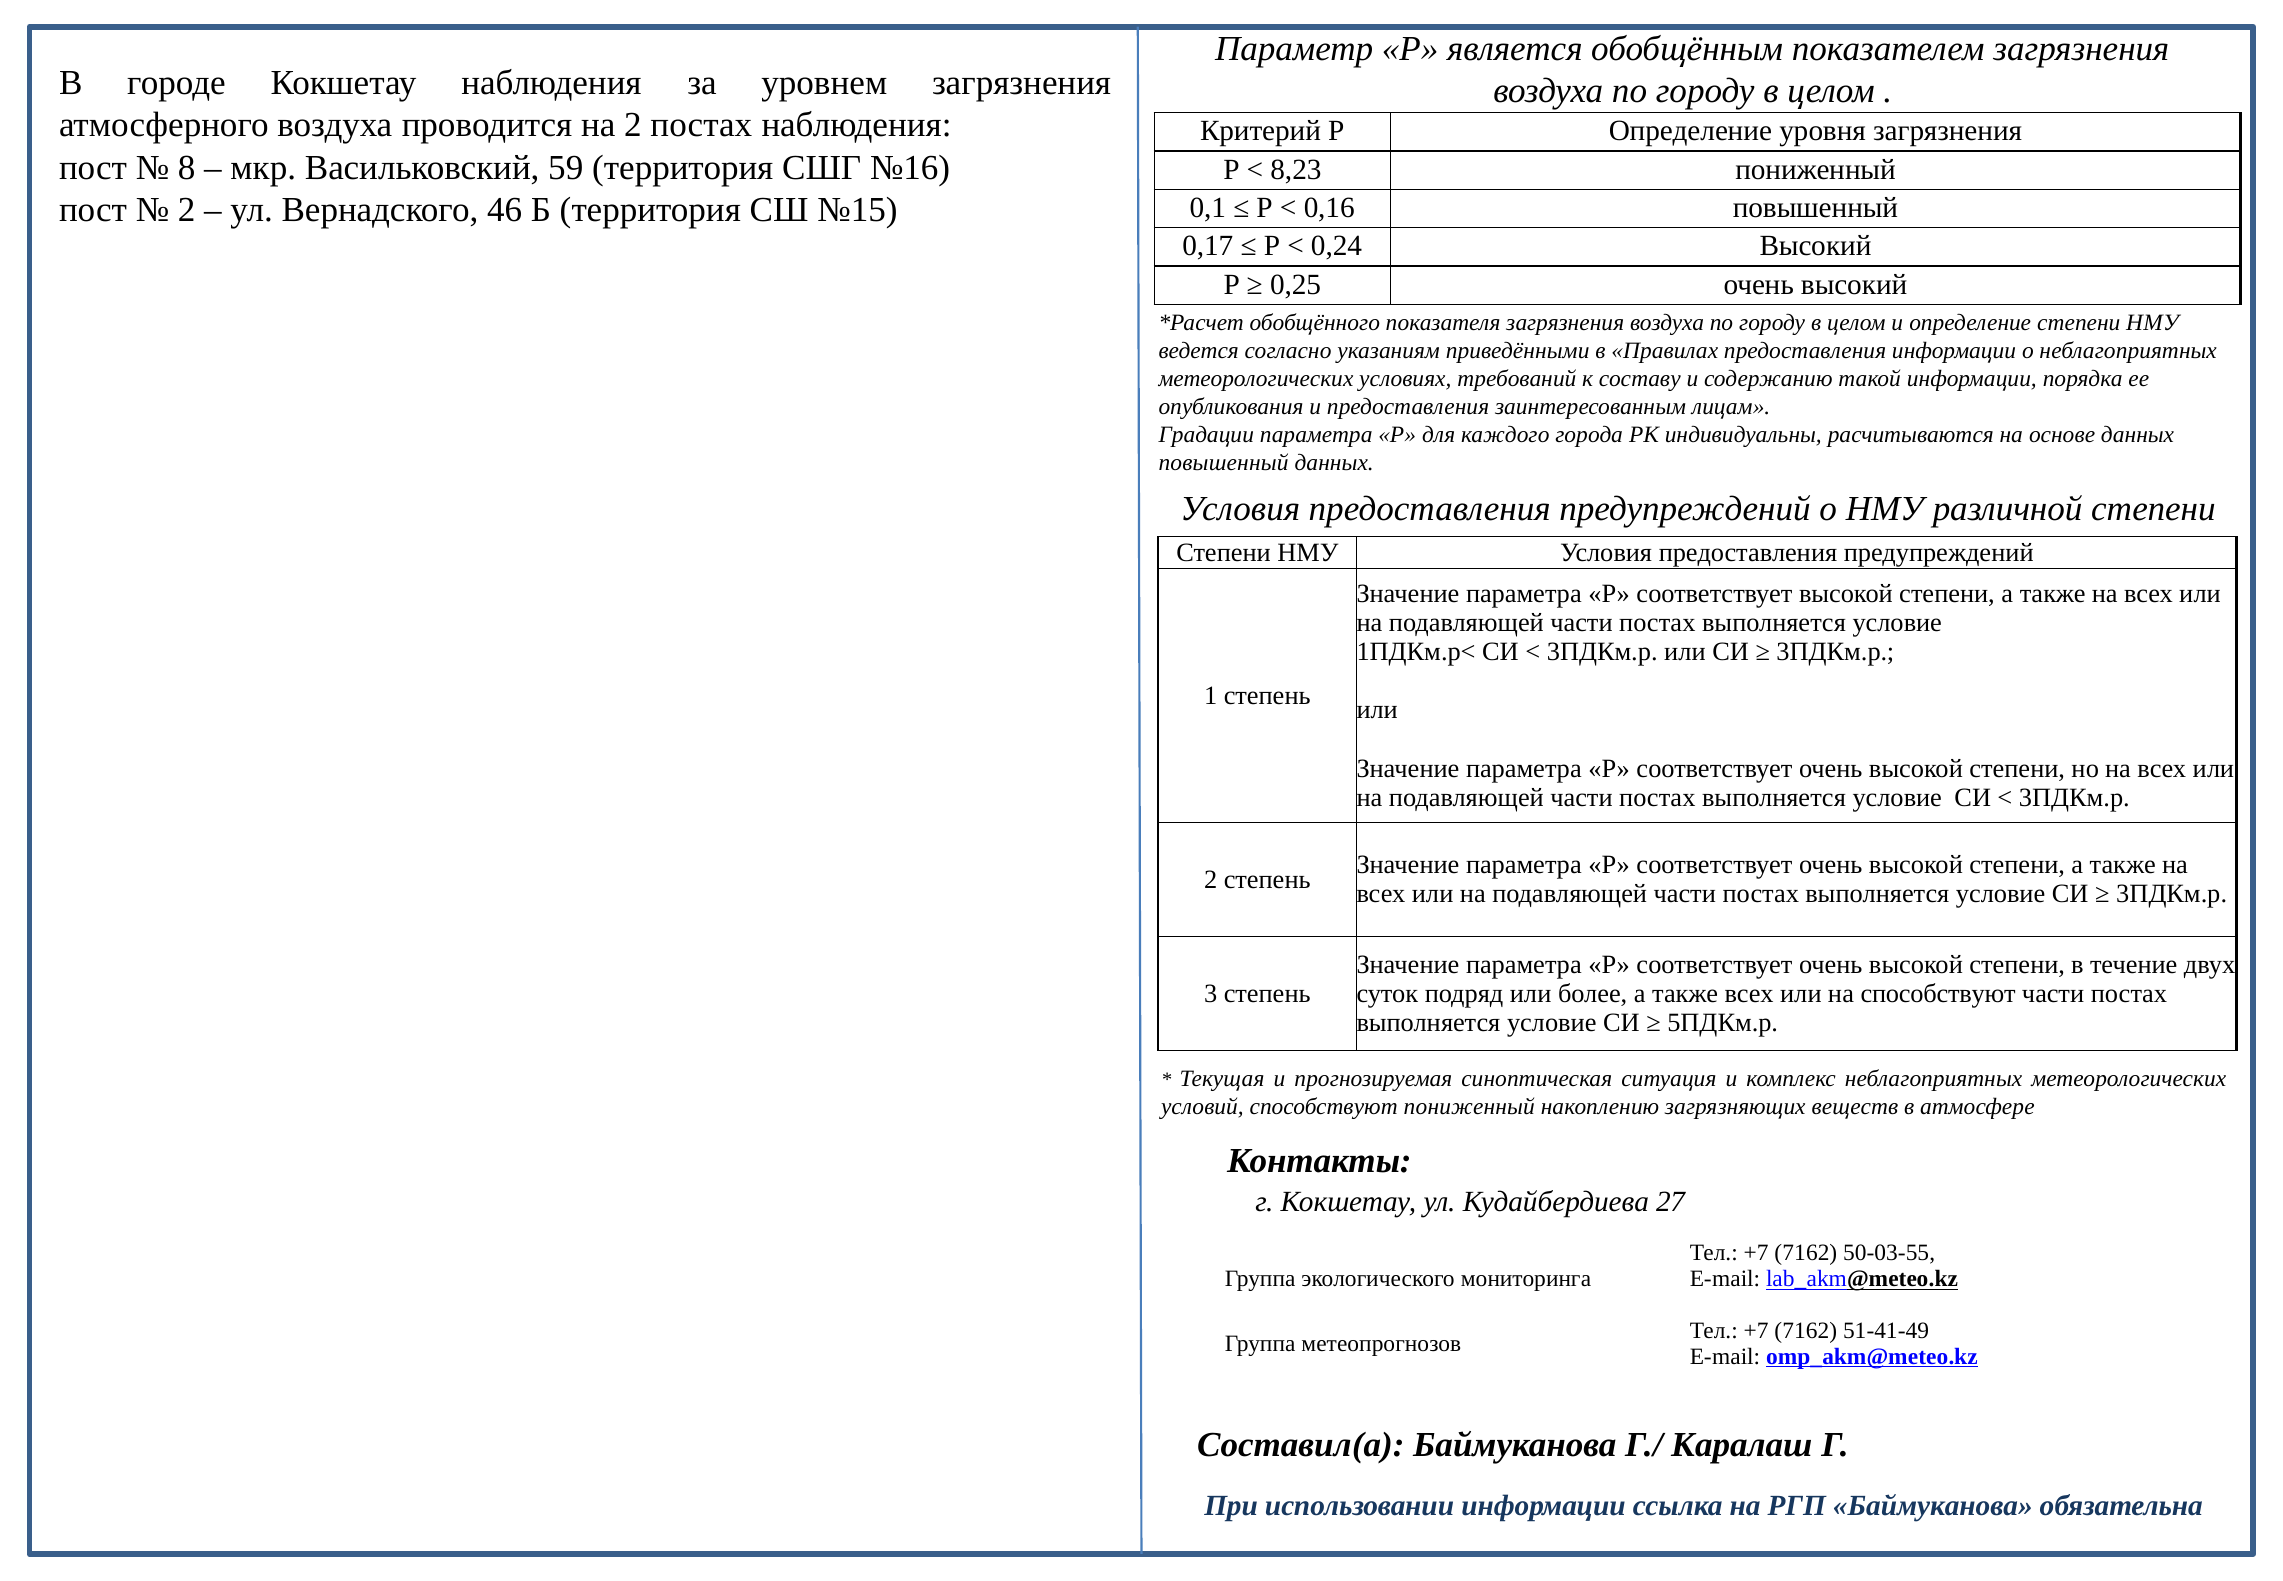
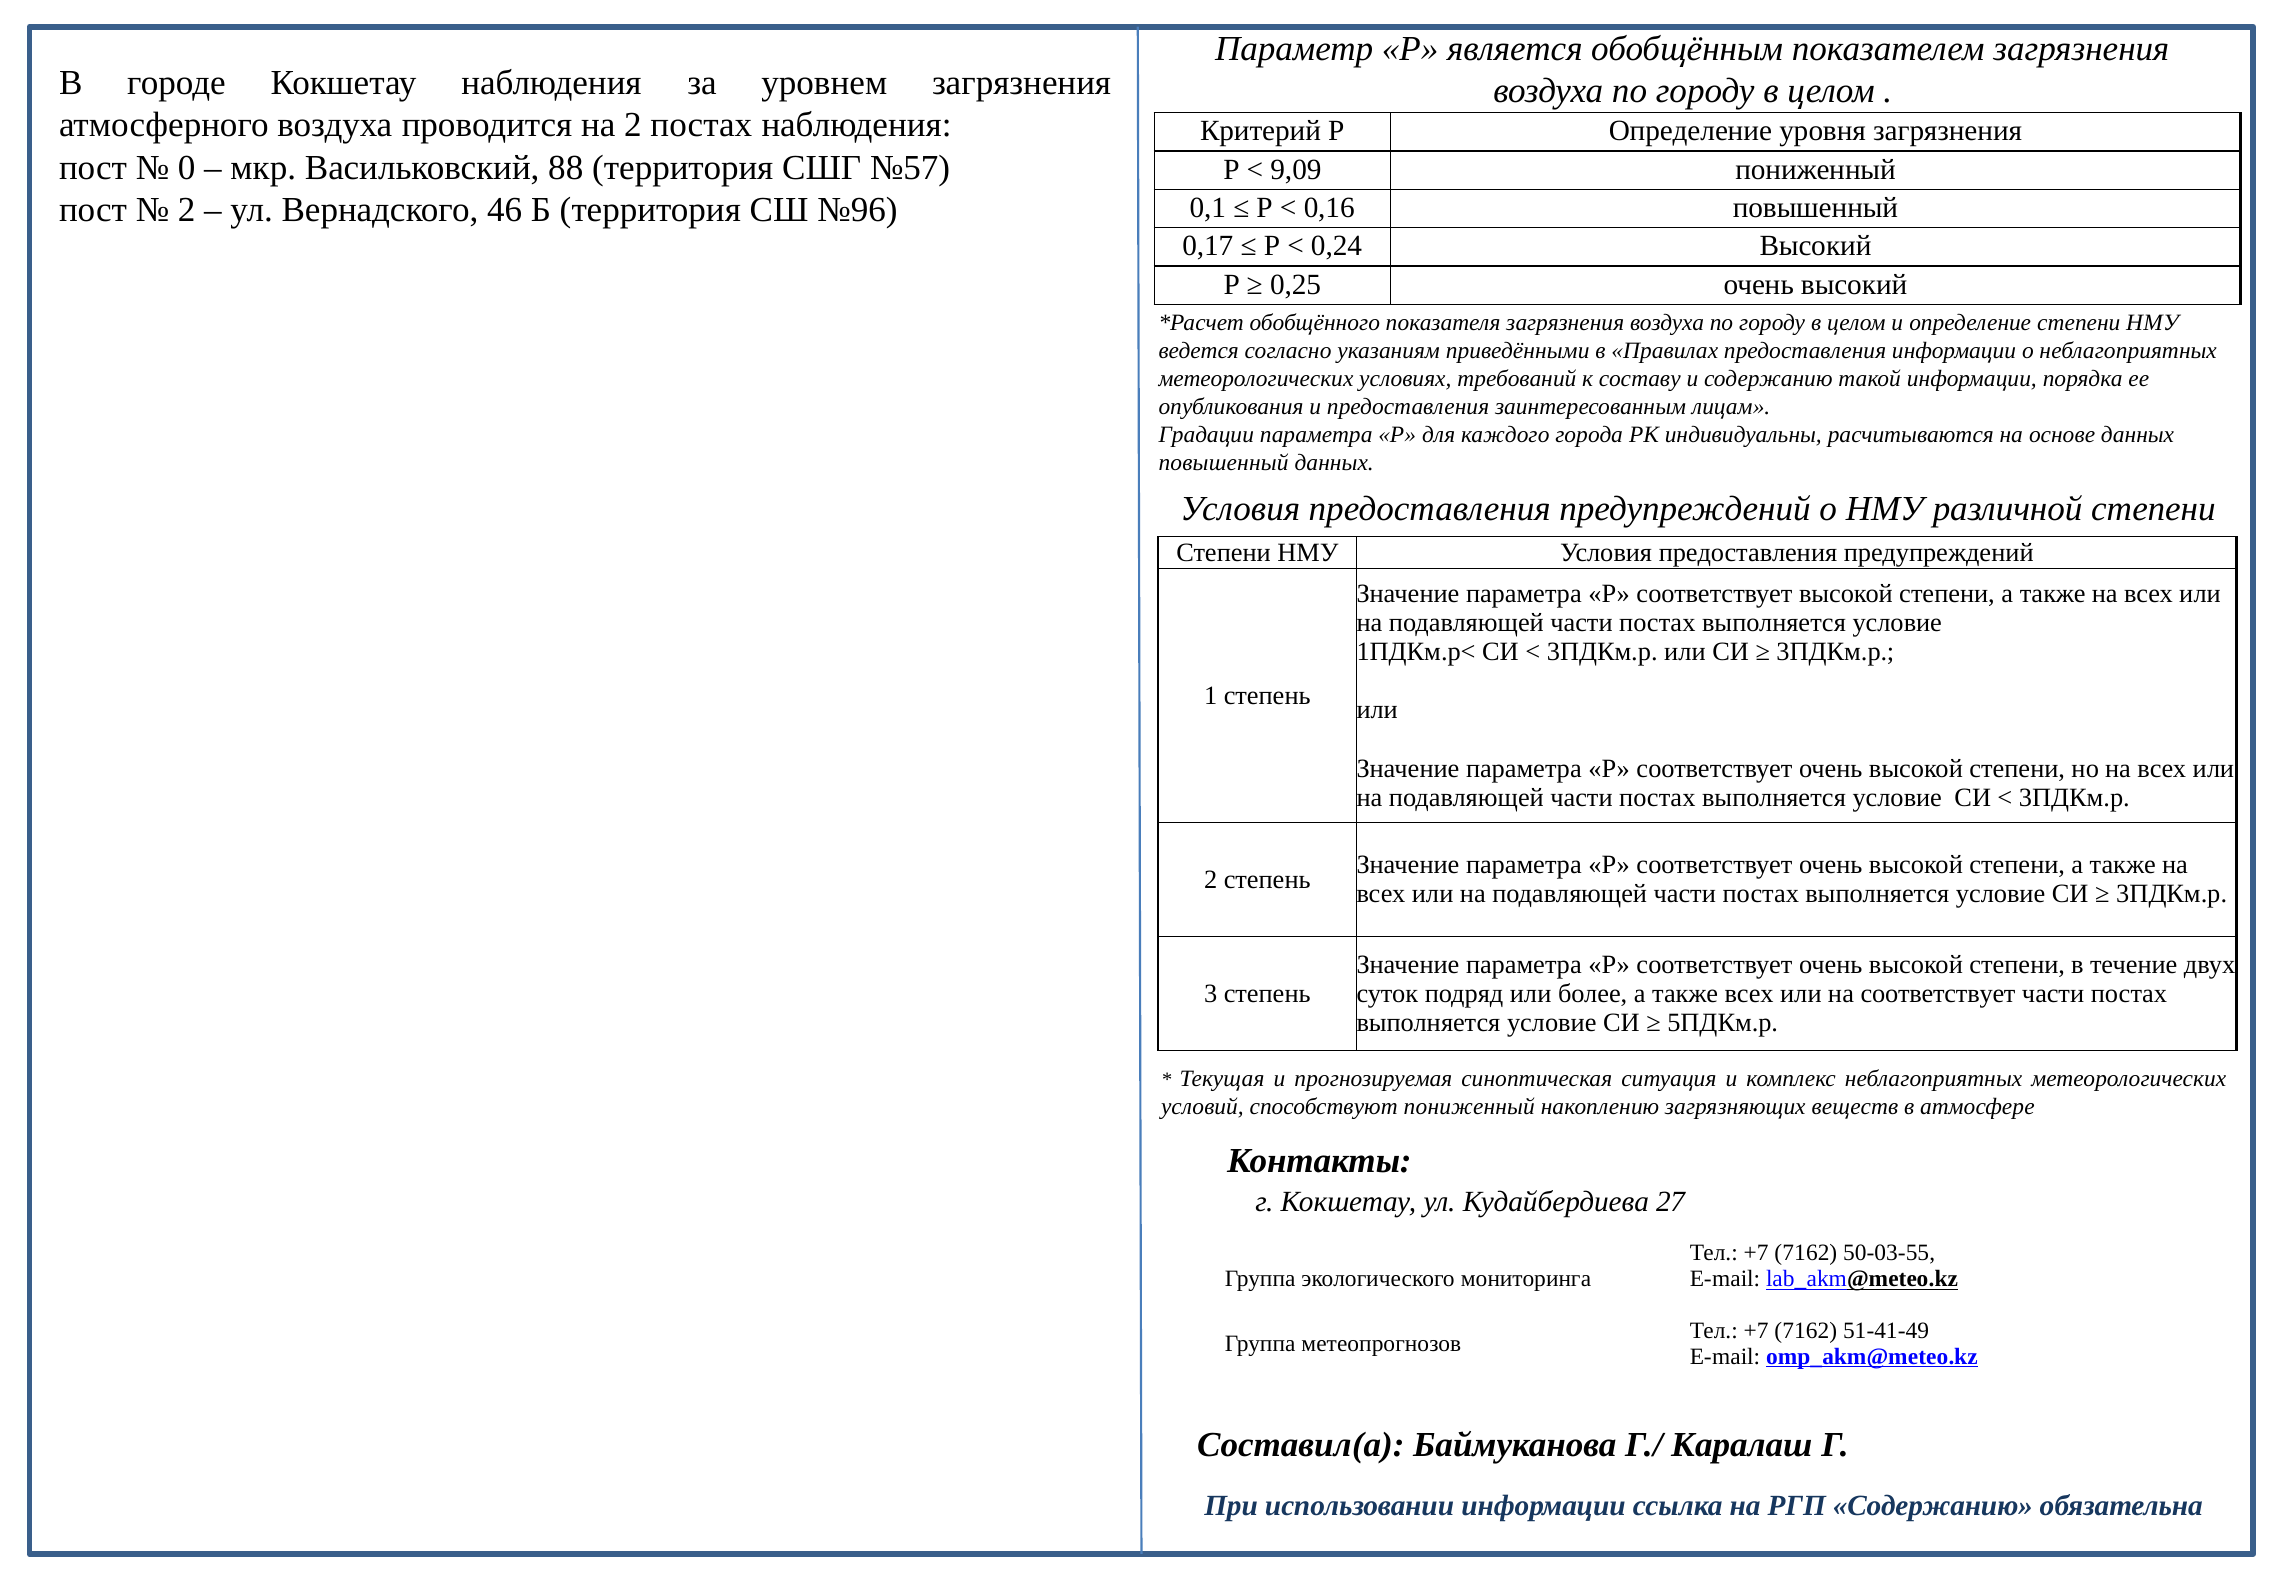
8: 8 -> 0
59: 59 -> 88
№16: №16 -> №57
8,23: 8,23 -> 9,09
№15: №15 -> №96
на способствуют: способствуют -> соответствует
РГП Баймуканова: Баймуканова -> Содержанию
